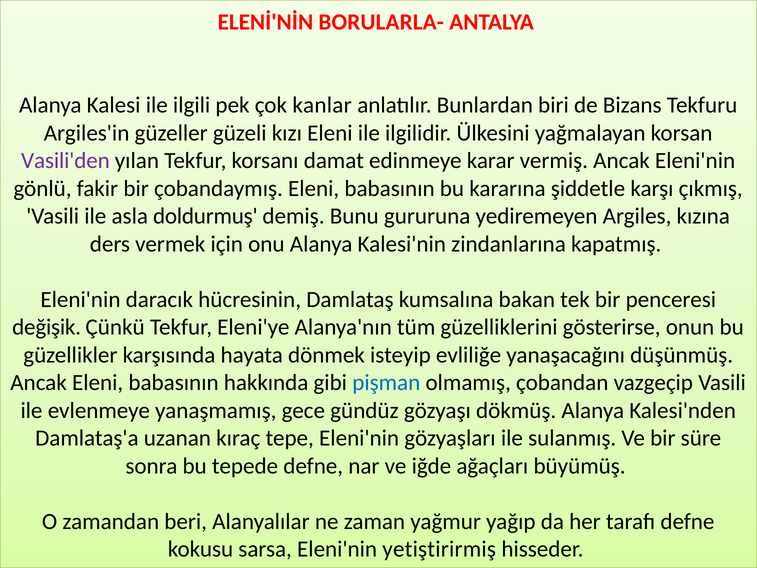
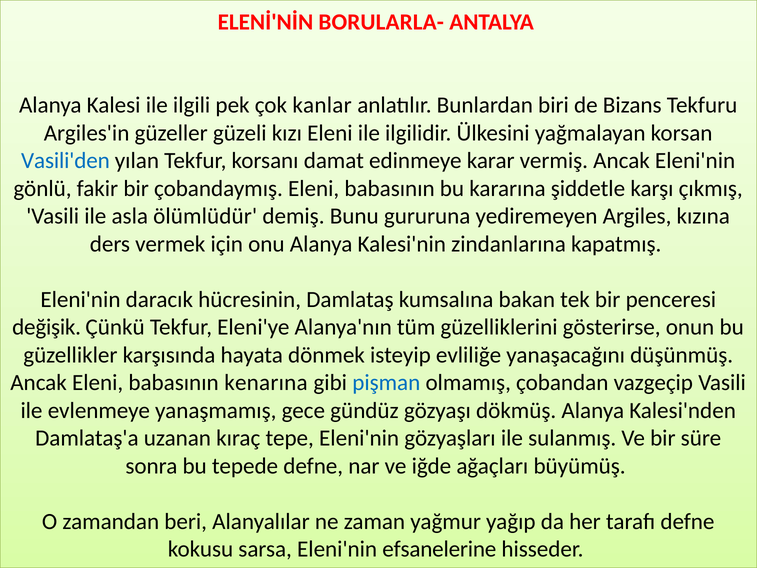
Vasili'den colour: purple -> blue
doldurmuş: doldurmuş -> ölümlüdür
hakkında: hakkında -> kenarına
yetiştirirmiş: yetiştirirmiş -> efsanelerine
